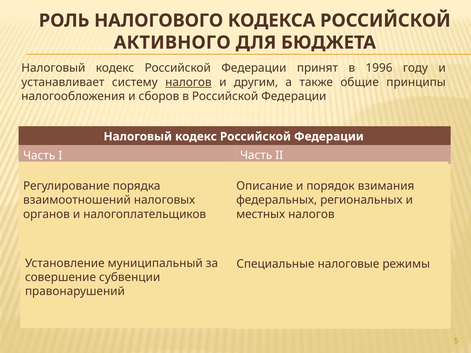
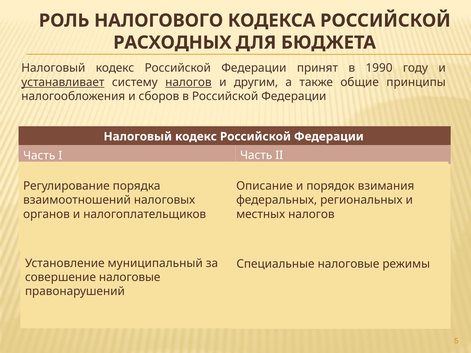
АКТИВНОГО: АКТИВНОГО -> РАСХОДНЫХ
1996: 1996 -> 1990
устанавливает underline: none -> present
совершение субвенции: субвенции -> налоговые
